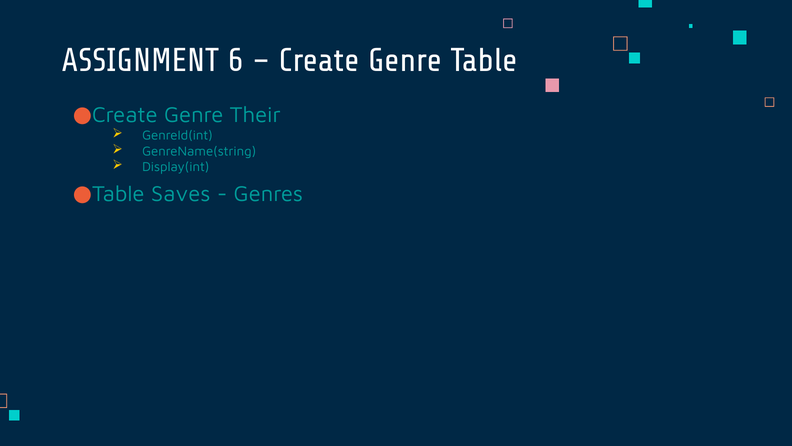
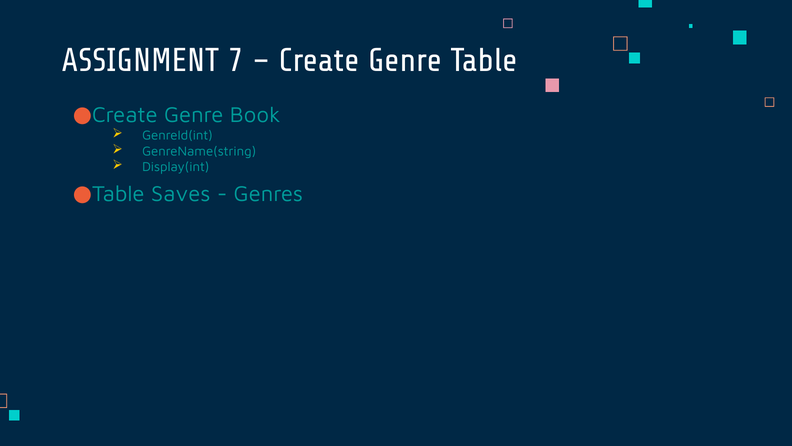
6: 6 -> 7
Their: Their -> Book
